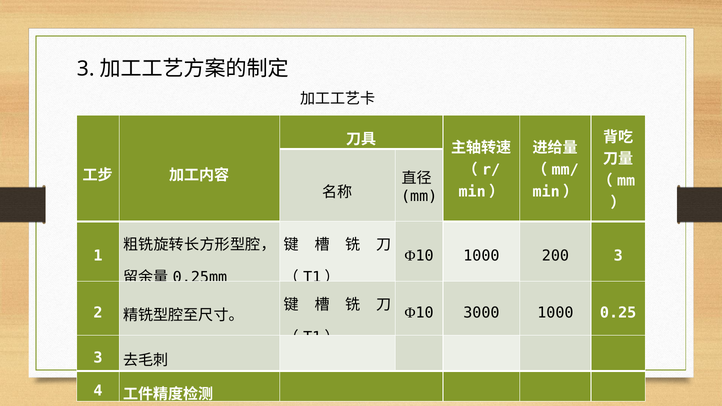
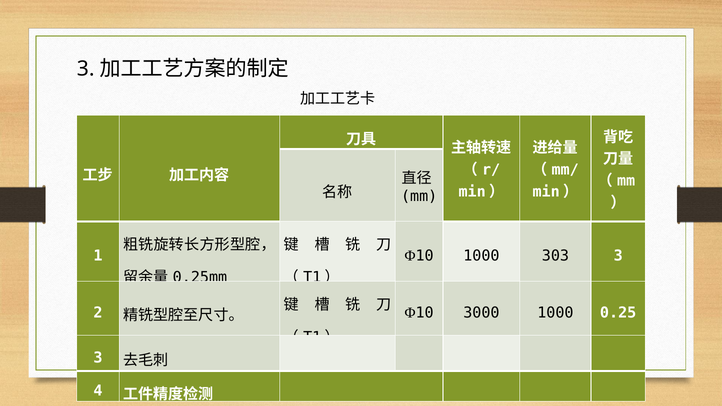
200: 200 -> 303
